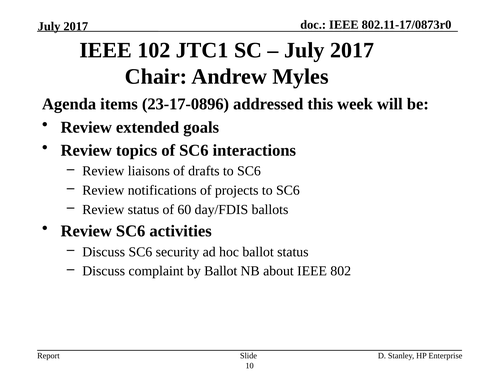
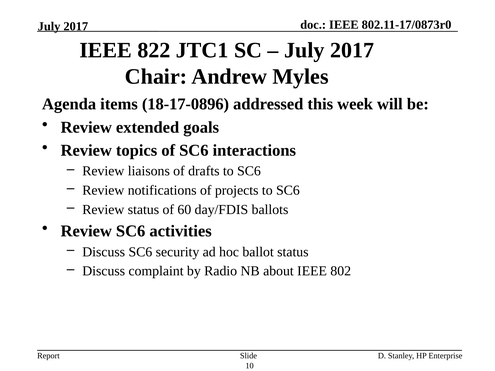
102: 102 -> 822
23-17-0896: 23-17-0896 -> 18-17-0896
by Ballot: Ballot -> Radio
